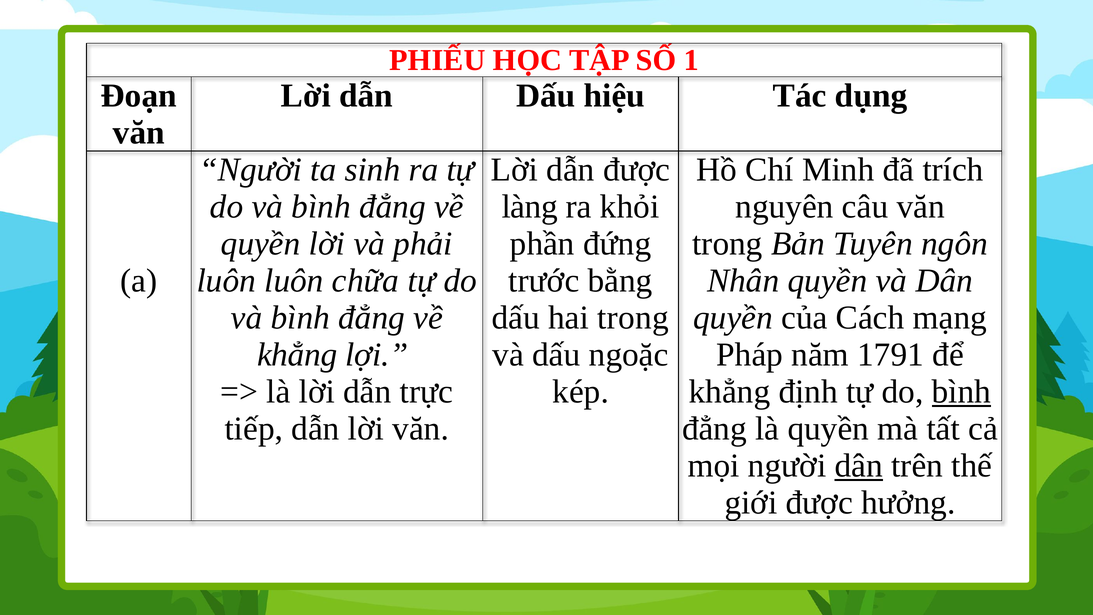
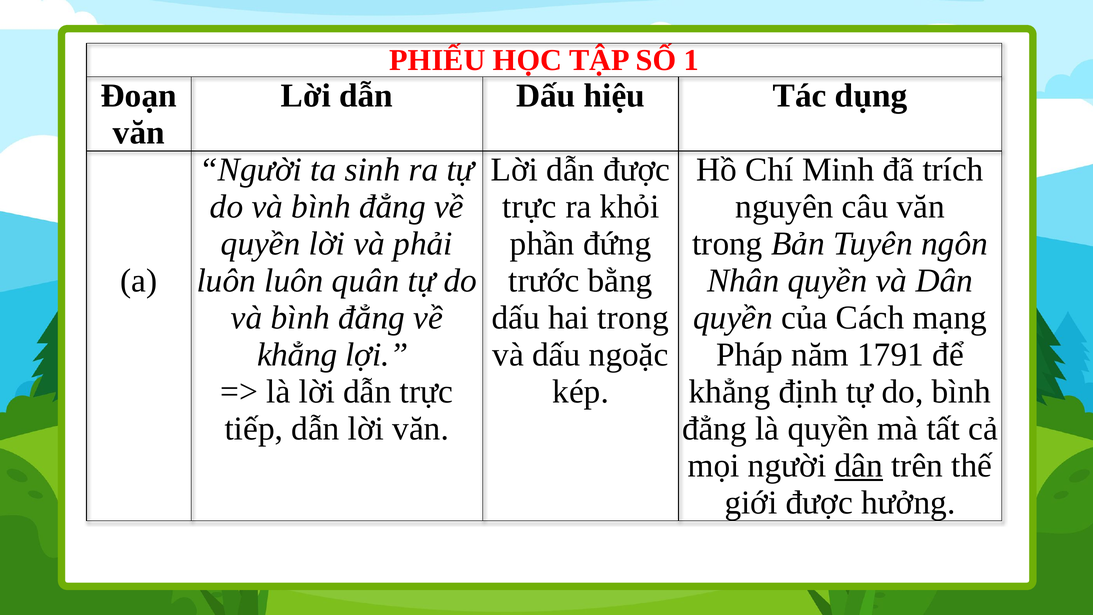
làng at (530, 207): làng -> trực
chữa: chữa -> quân
bình at (961, 392) underline: present -> none
